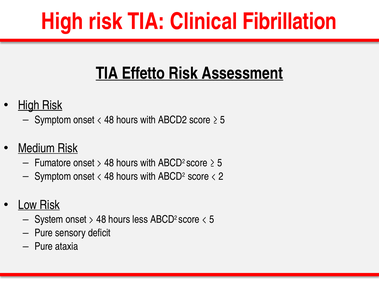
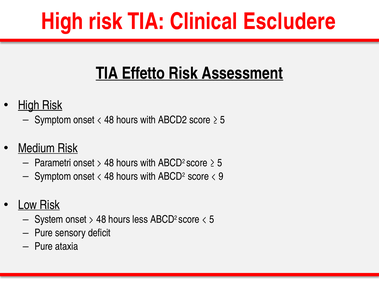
Fibrillation: Fibrillation -> Escludere
Fumatore: Fumatore -> Parametri
2: 2 -> 9
